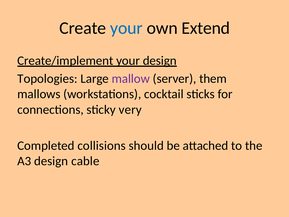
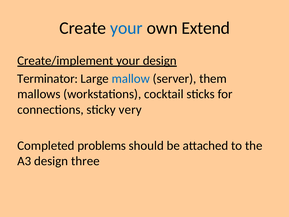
Topologies: Topologies -> Terminator
mallow colour: purple -> blue
collisions: collisions -> problems
cable: cable -> three
